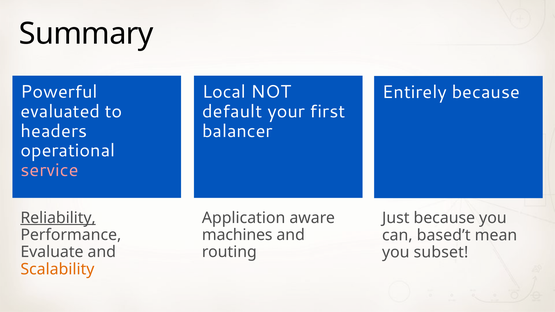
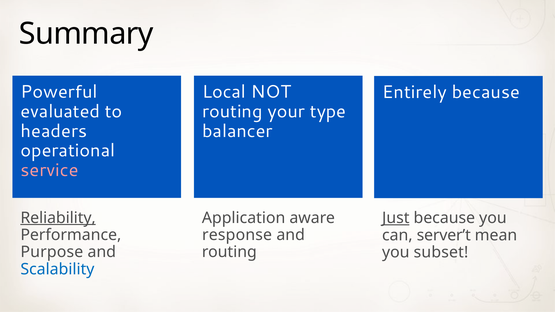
default at (232, 112): default -> routing
first: first -> type
Just underline: none -> present
machines: machines -> response
based’t: based’t -> server’t
Evaluate: Evaluate -> Purpose
Scalability colour: orange -> blue
